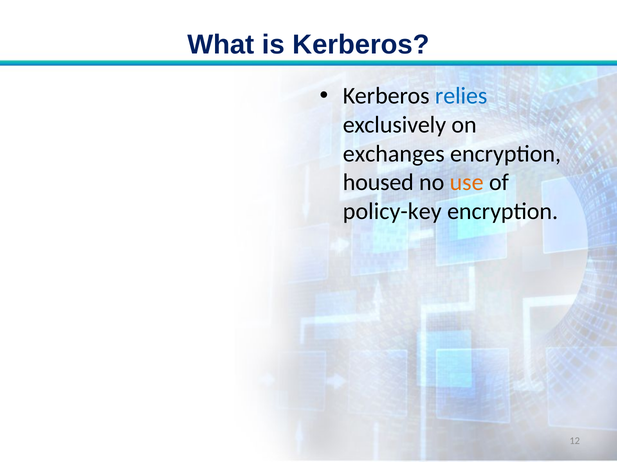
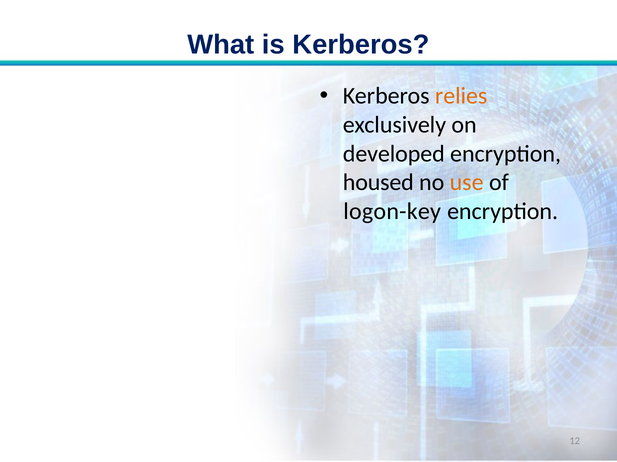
relies colour: blue -> orange
exchanges: exchanges -> developed
policy-key: policy-key -> logon-key
